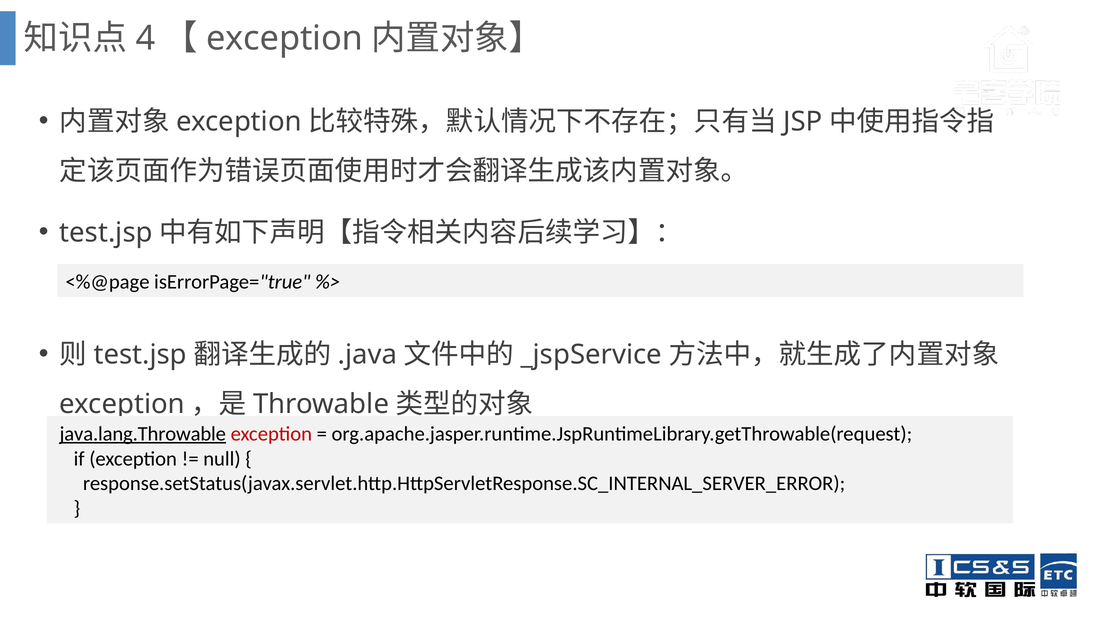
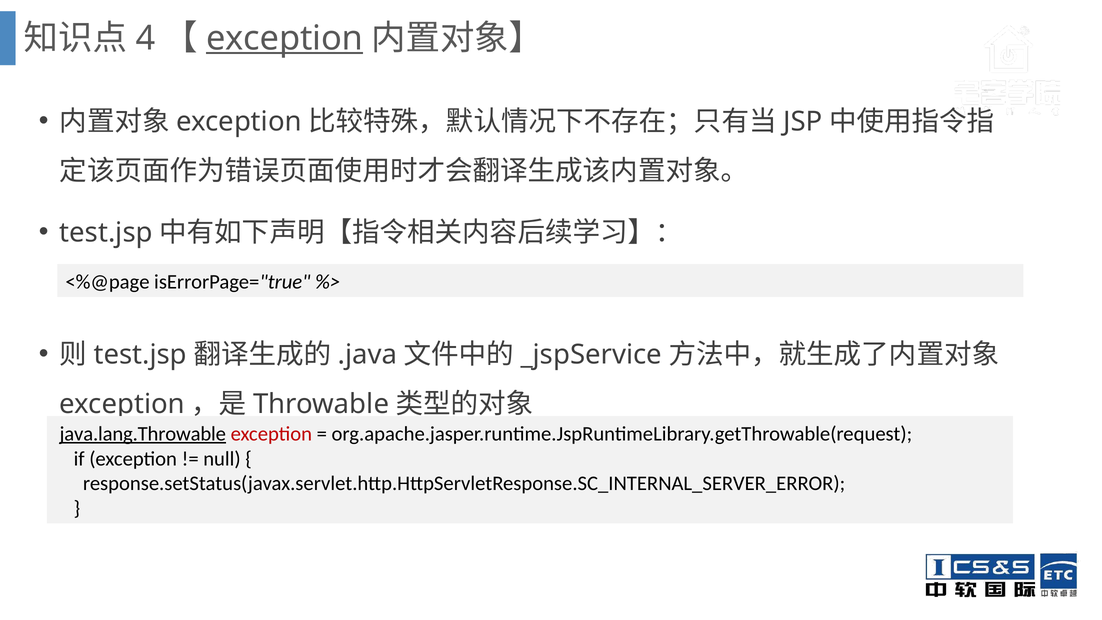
exception at (285, 38) underline: none -> present
